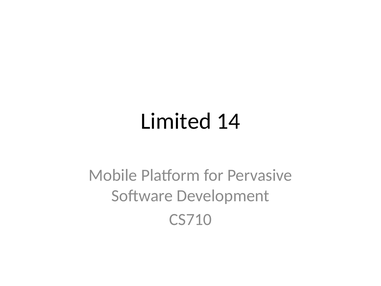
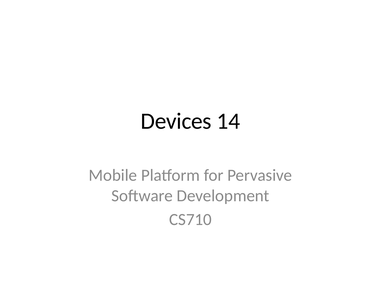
Limited: Limited -> Devices
